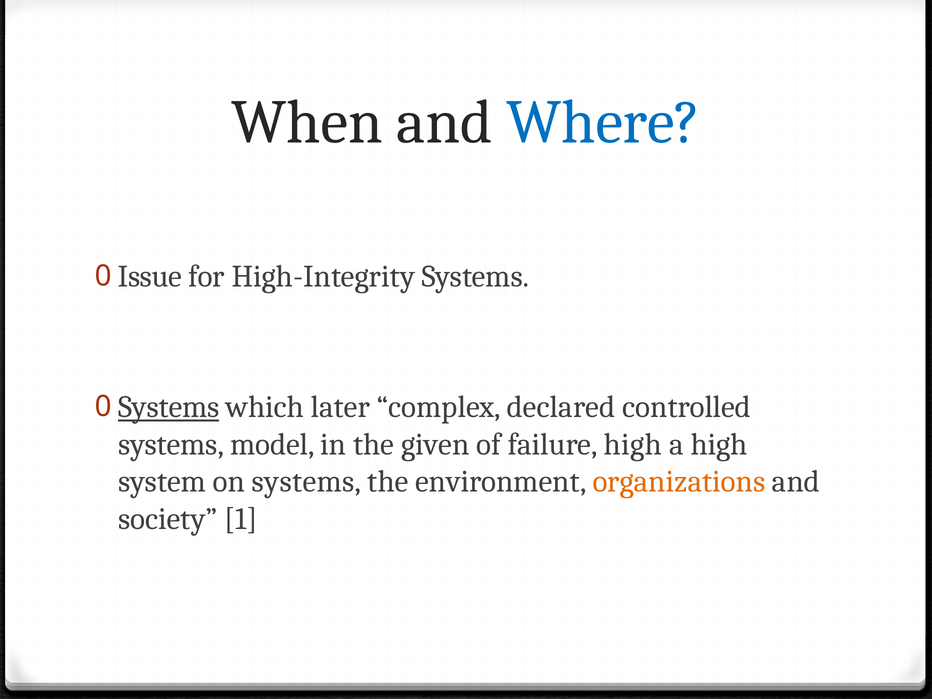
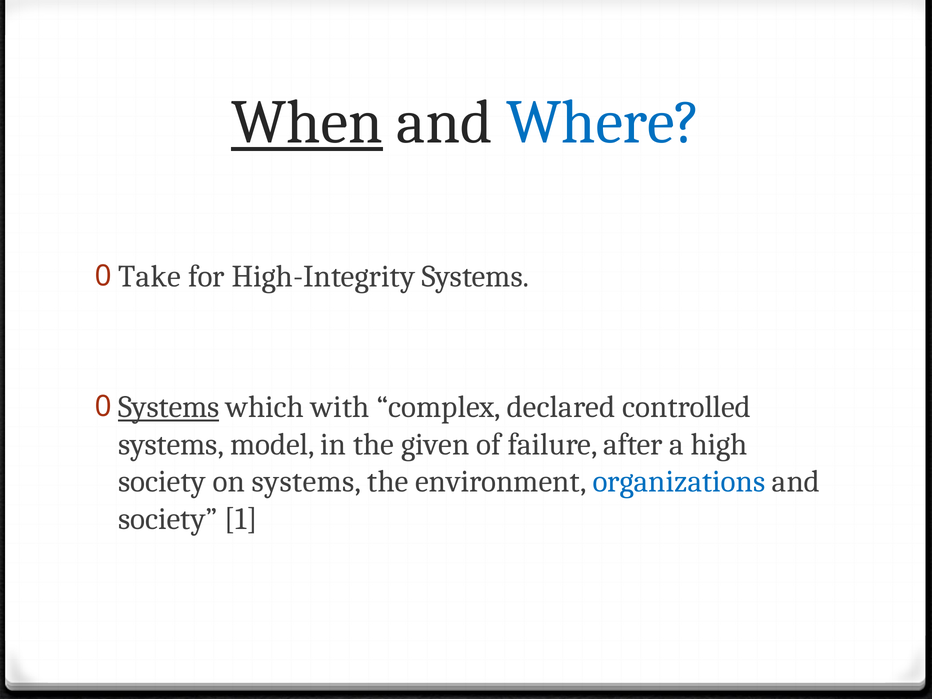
When underline: none -> present
Issue: Issue -> Take
later: later -> with
failure high: high -> after
system at (162, 482): system -> society
organizations colour: orange -> blue
